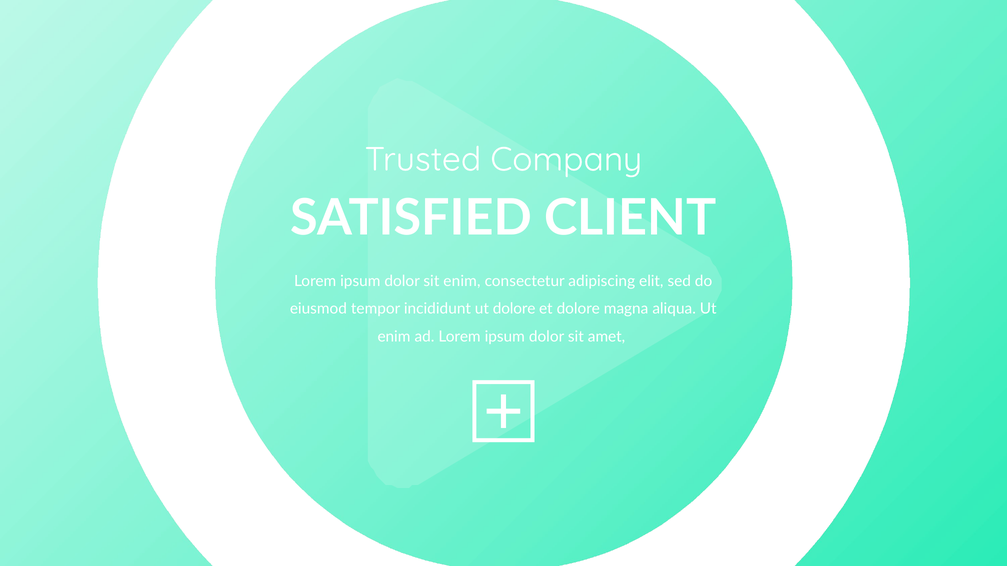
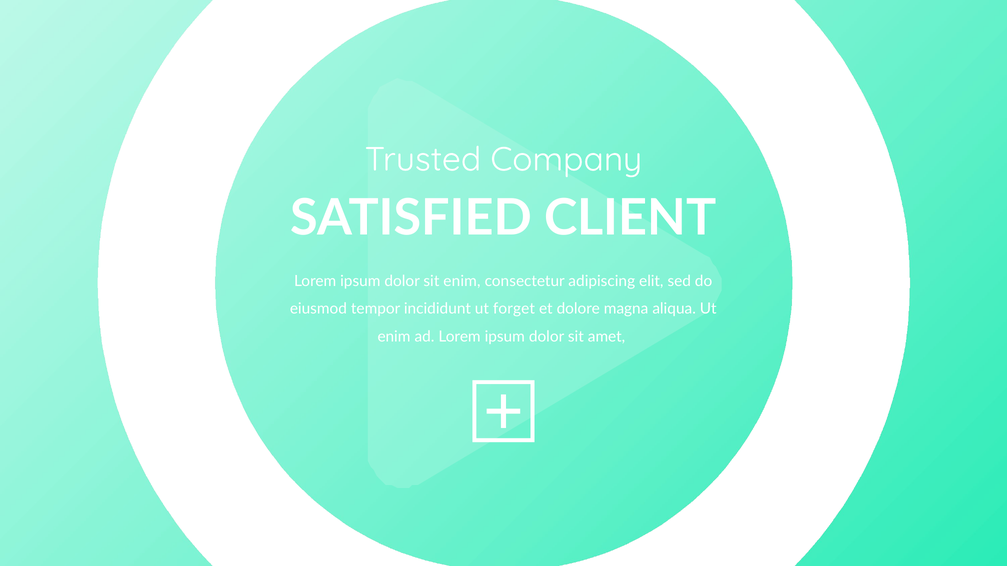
ut dolore: dolore -> forget
